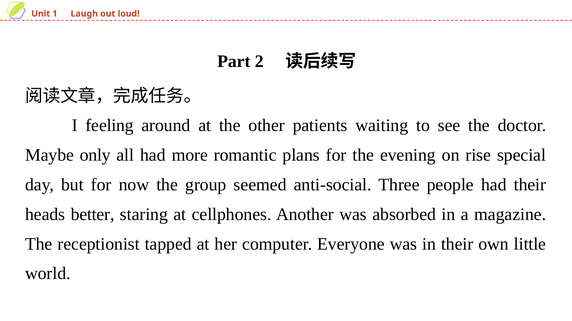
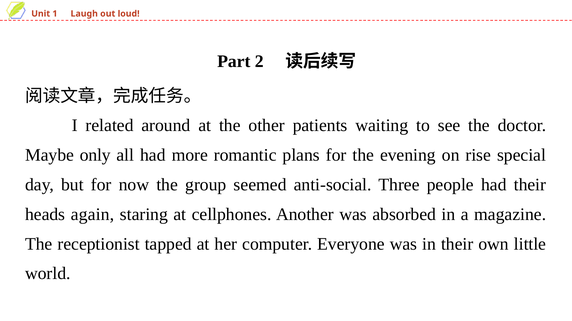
feeling: feeling -> related
better: better -> again
